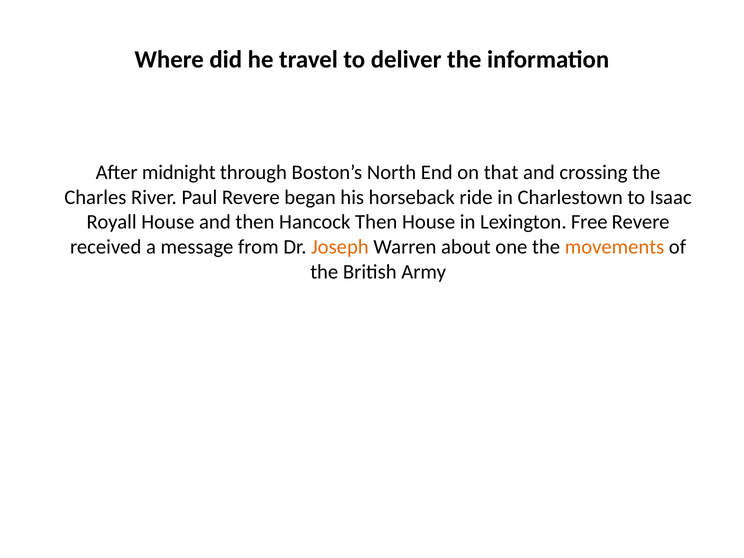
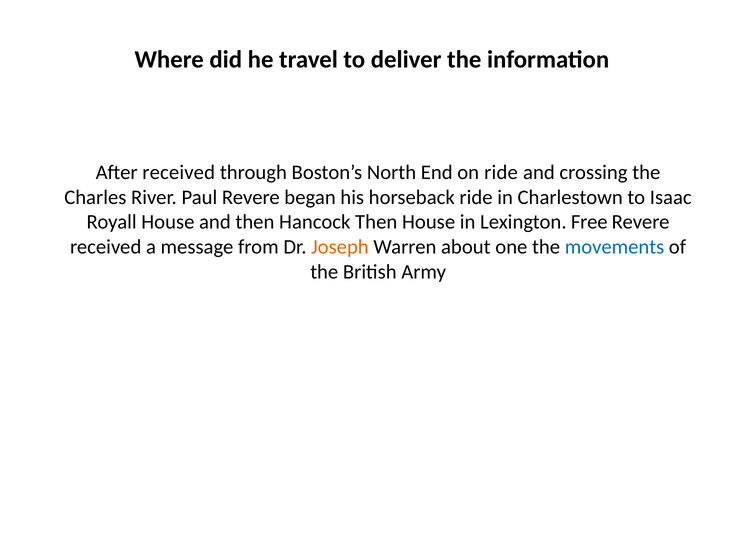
After midnight: midnight -> received
on that: that -> ride
movements colour: orange -> blue
